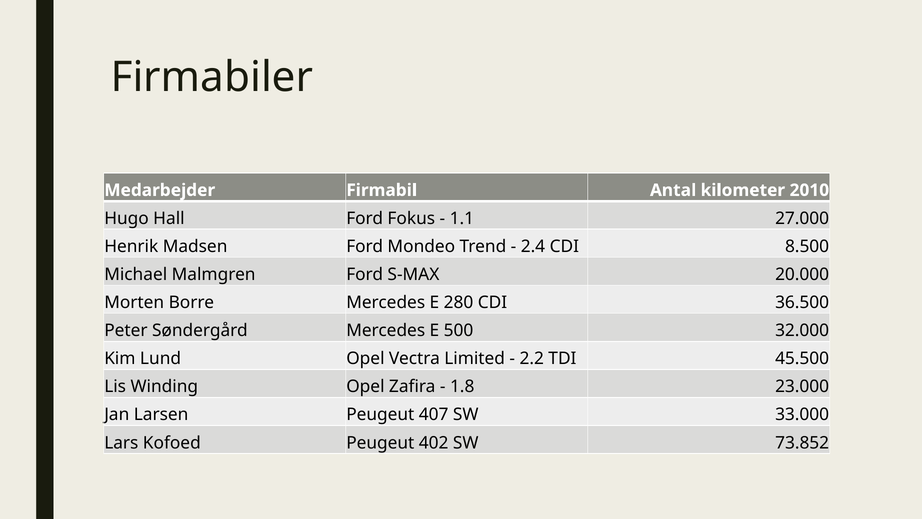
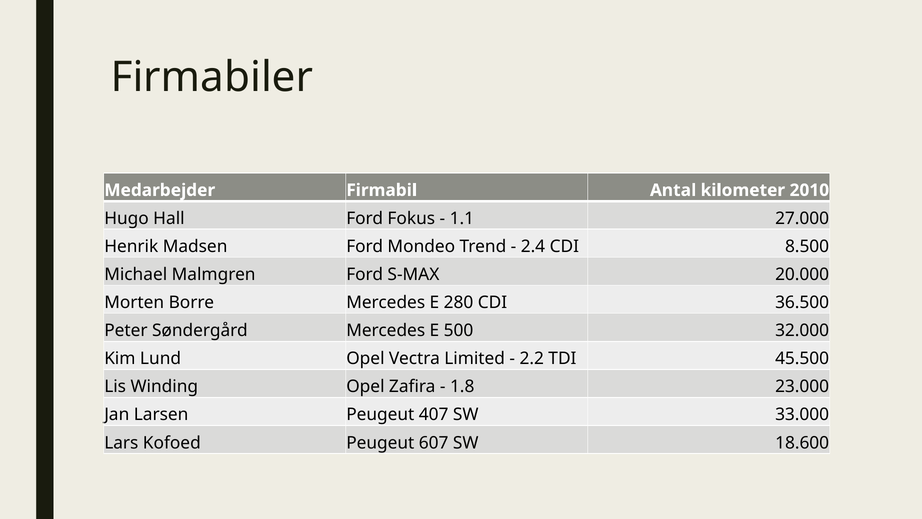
402: 402 -> 607
73.852: 73.852 -> 18.600
